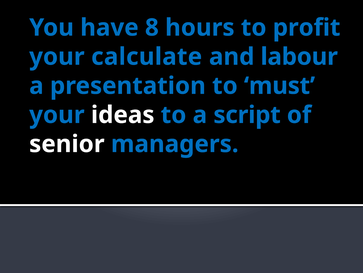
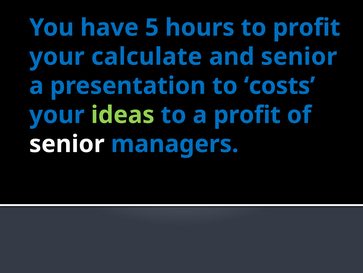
8: 8 -> 5
and labour: labour -> senior
must: must -> costs
ideas colour: white -> light green
a script: script -> profit
